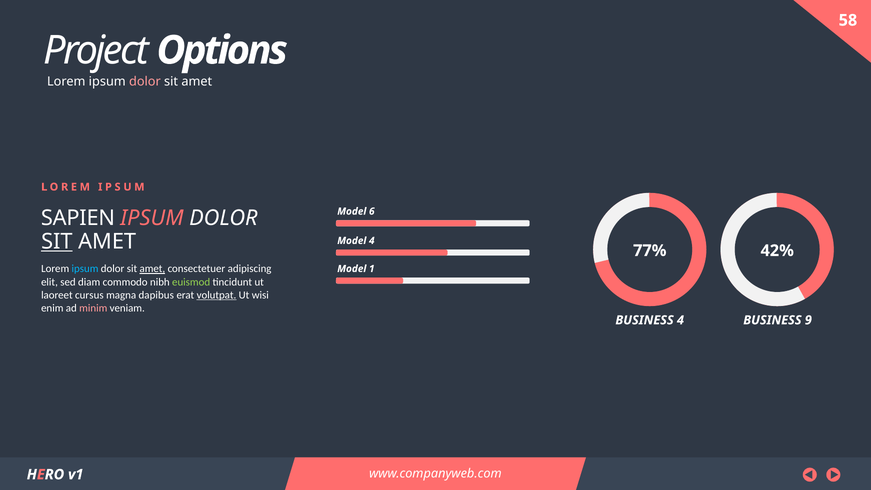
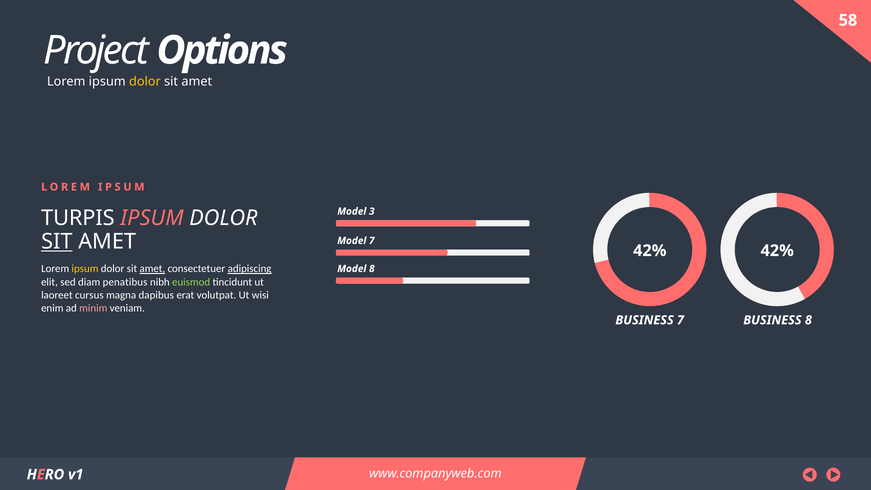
dolor at (145, 82) colour: pink -> yellow
6: 6 -> 3
SAPIEN: SAPIEN -> TURPIS
Model 4: 4 -> 7
77% at (650, 251): 77% -> 42%
ipsum at (85, 269) colour: light blue -> yellow
adipiscing underline: none -> present
Model 1: 1 -> 8
commodo: commodo -> penatibus
volutpat underline: present -> none
BUSINESS 4: 4 -> 7
BUSINESS 9: 9 -> 8
